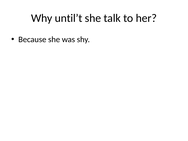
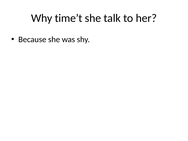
until’t: until’t -> time’t
